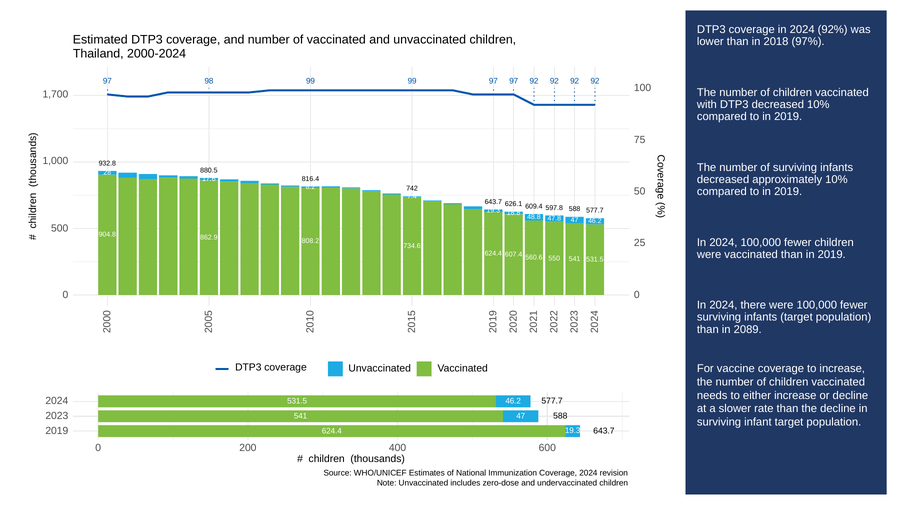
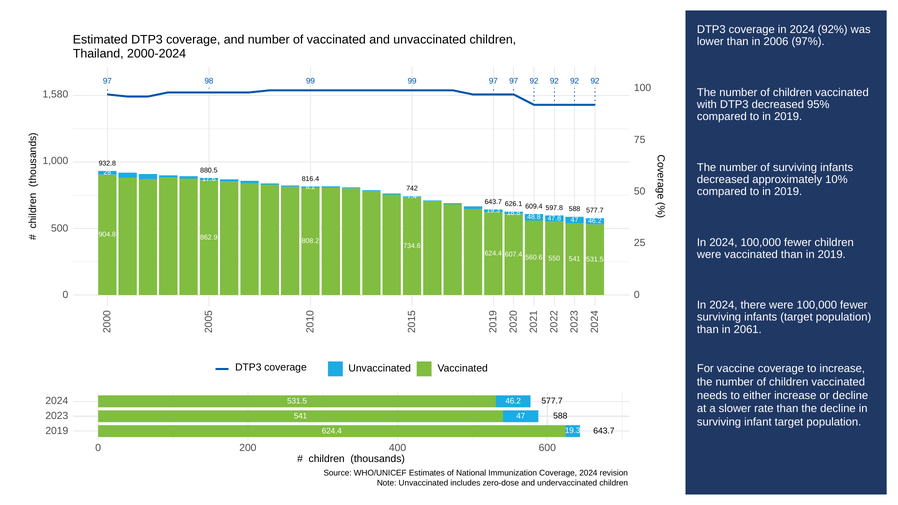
2018: 2018 -> 2006
1,700: 1,700 -> 1,580
decreased 10%: 10% -> 95%
2089: 2089 -> 2061
